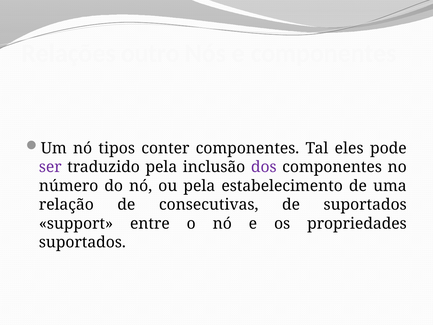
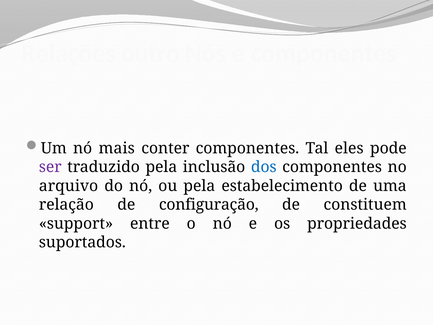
tipos: tipos -> mais
dos colour: purple -> blue
número: número -> arquivo
consecutivas: consecutivas -> configuração
de suportados: suportados -> constituem
